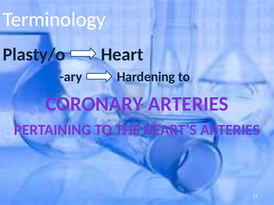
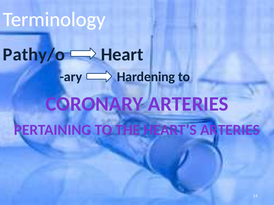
Plasty/o: Plasty/o -> Pathy/o
